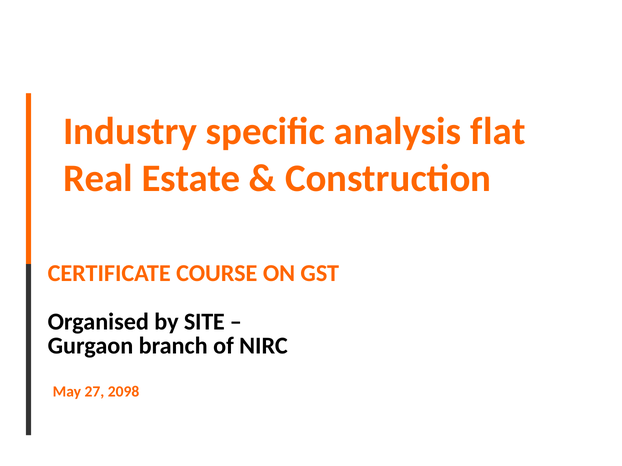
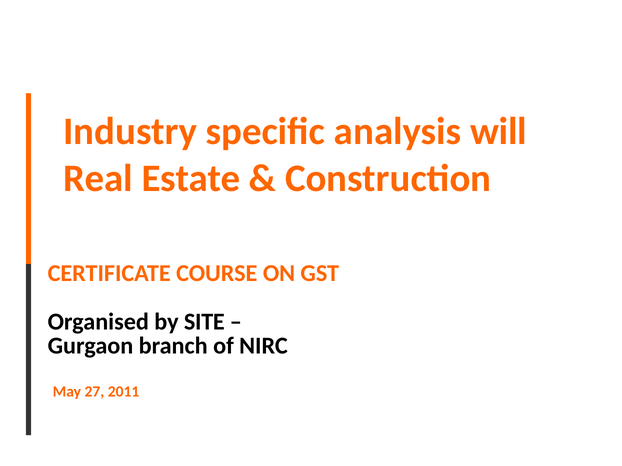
flat: flat -> will
2098: 2098 -> 2011
